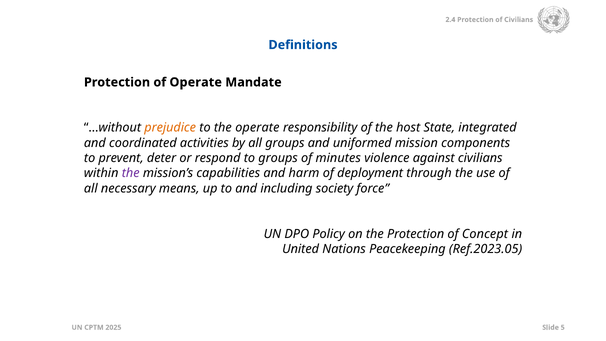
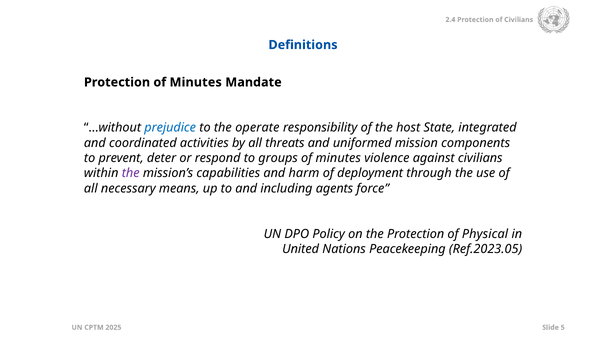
Protection of Operate: Operate -> Minutes
prejudice colour: orange -> blue
all groups: groups -> threats
society: society -> agents
Concept: Concept -> Physical
